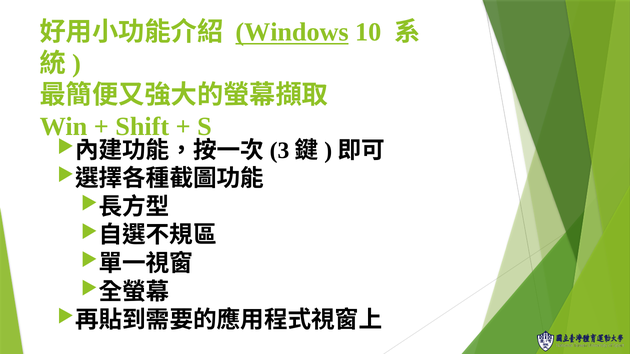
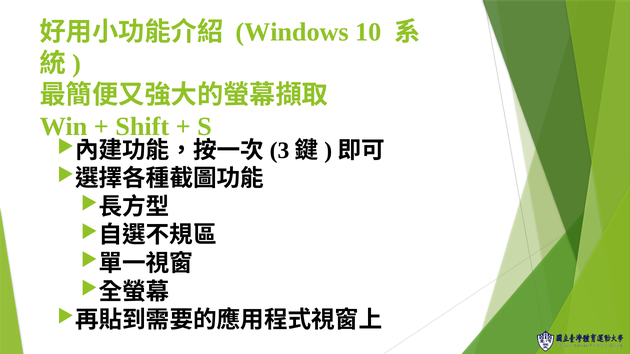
Windows underline: present -> none
